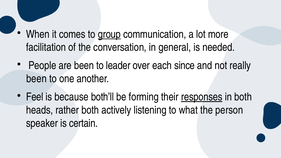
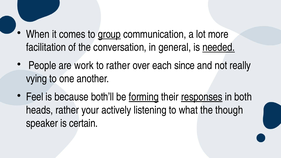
needed underline: none -> present
are been: been -> work
to leader: leader -> rather
been at (36, 79): been -> vying
forming underline: none -> present
rather both: both -> your
person: person -> though
